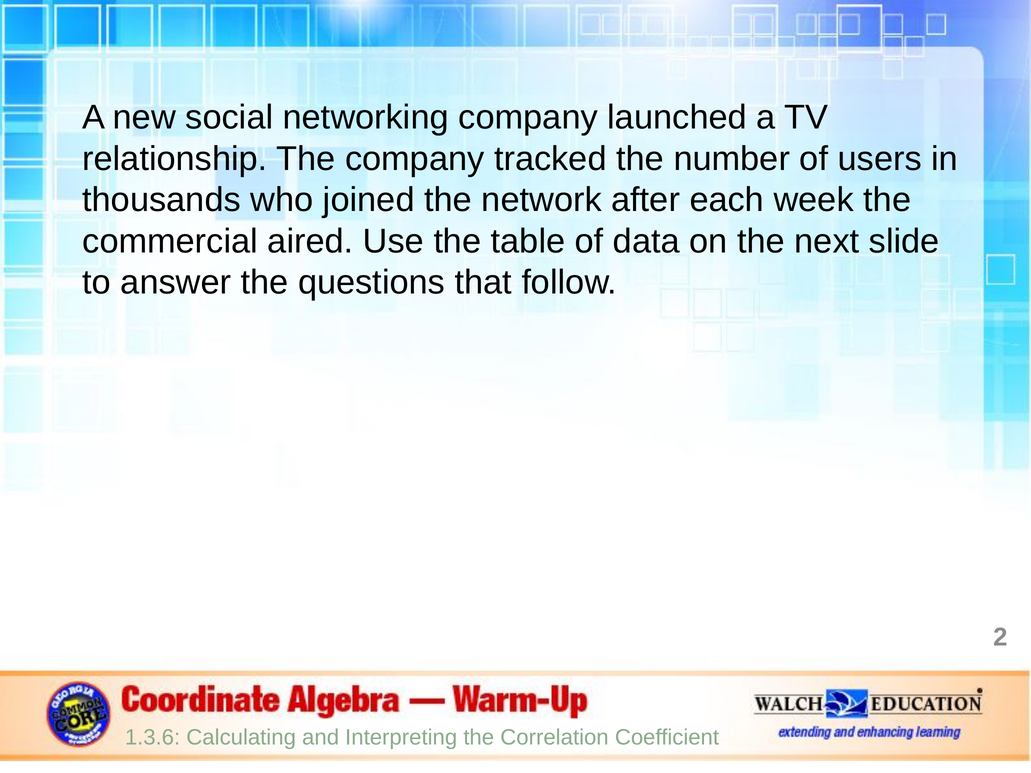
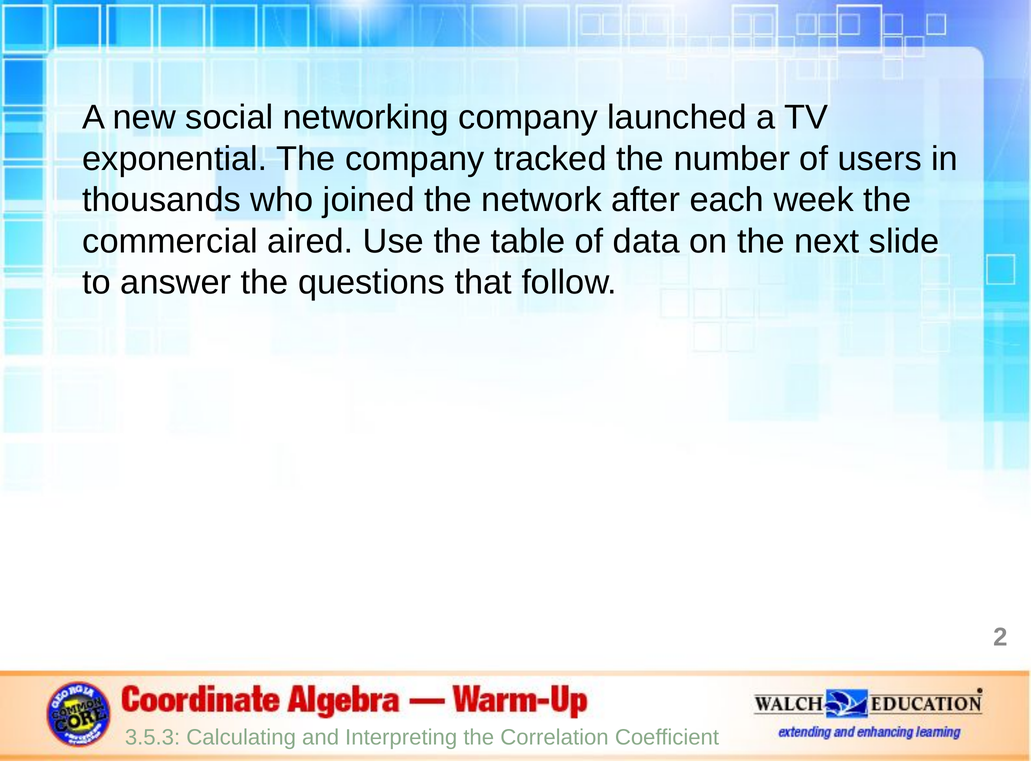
relationship: relationship -> exponential
1.3.6: 1.3.6 -> 3.5.3
